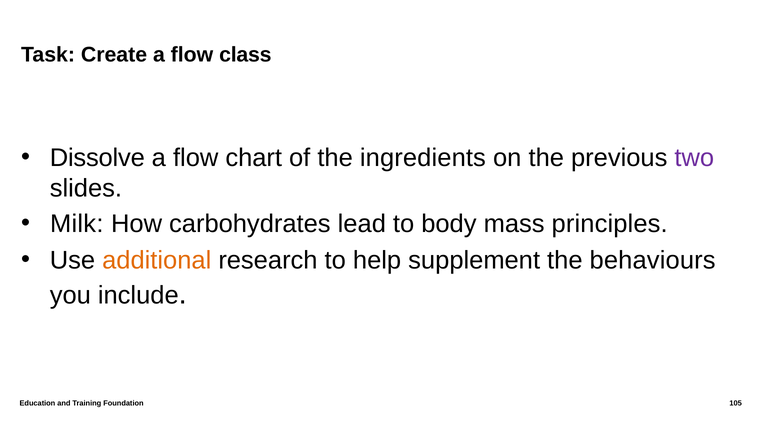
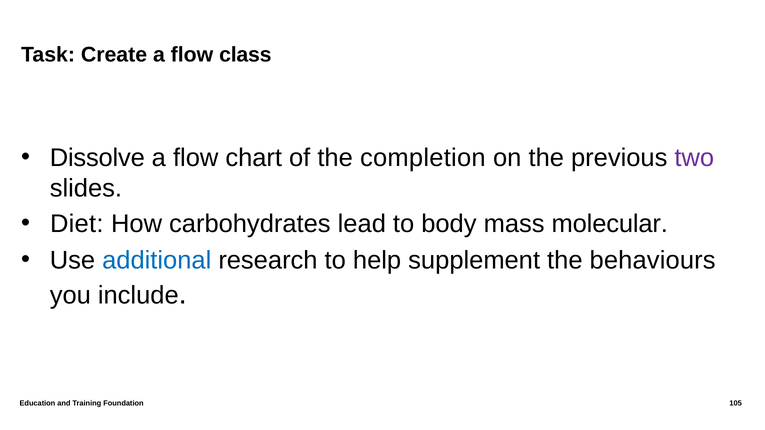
ingredients: ingredients -> completion
Milk: Milk -> Diet
principles: principles -> molecular
additional colour: orange -> blue
